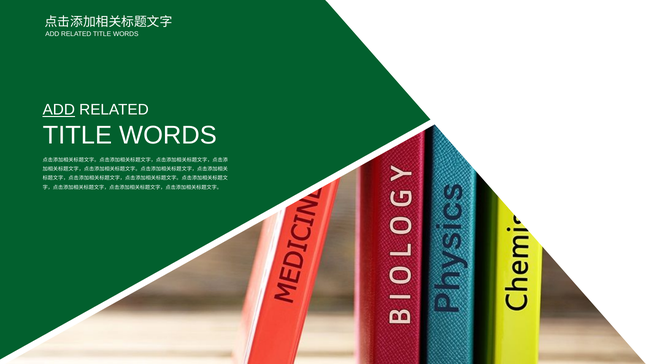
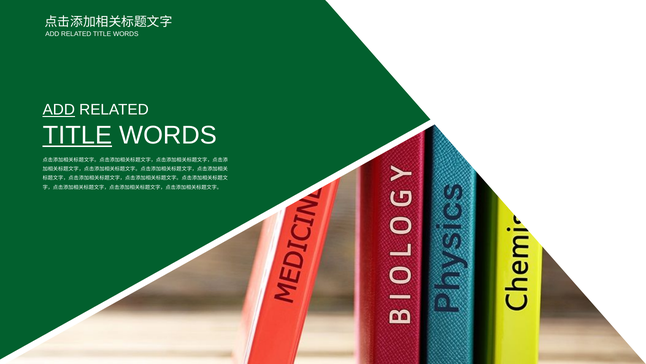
TITLE at (77, 135) underline: none -> present
